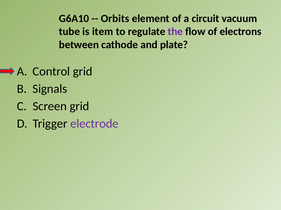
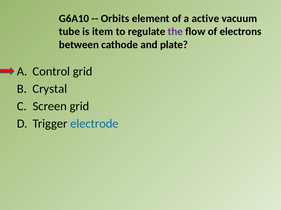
circuit: circuit -> active
Signals: Signals -> Crystal
electrode colour: purple -> blue
